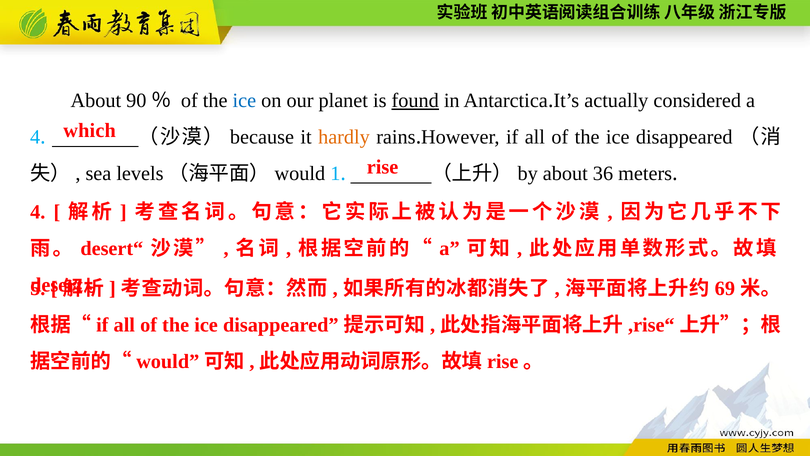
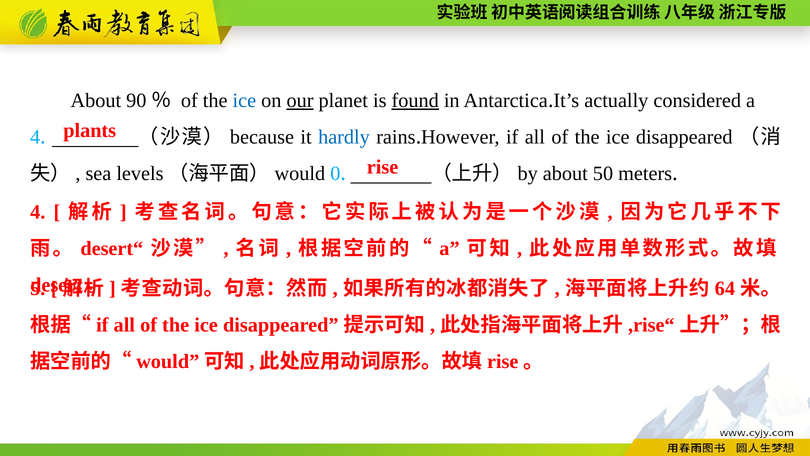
our underline: none -> present
which: which -> plants
hardly colour: orange -> blue
1: 1 -> 0
36: 36 -> 50
69: 69 -> 64
